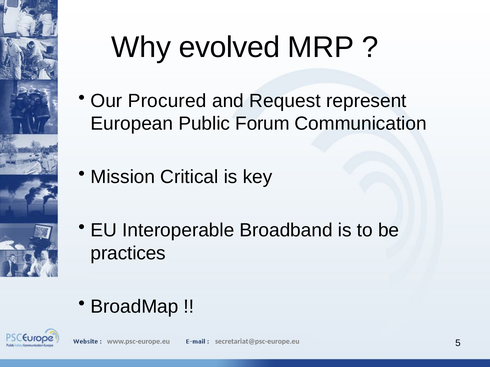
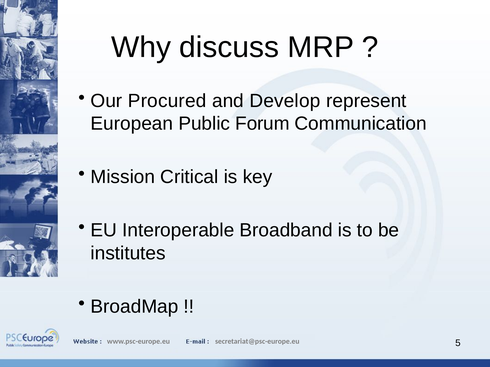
evolved: evolved -> discuss
Request: Request -> Develop
practices: practices -> institutes
